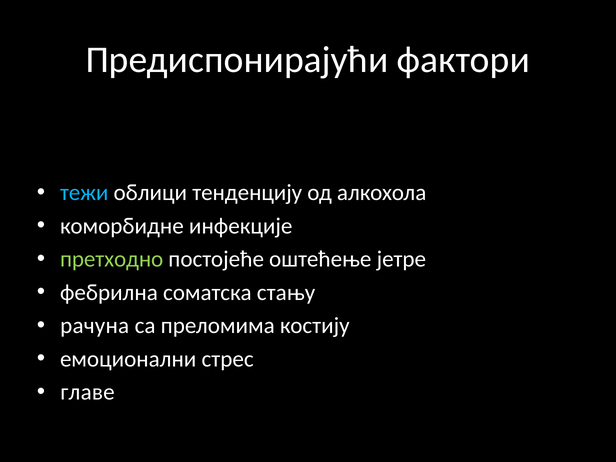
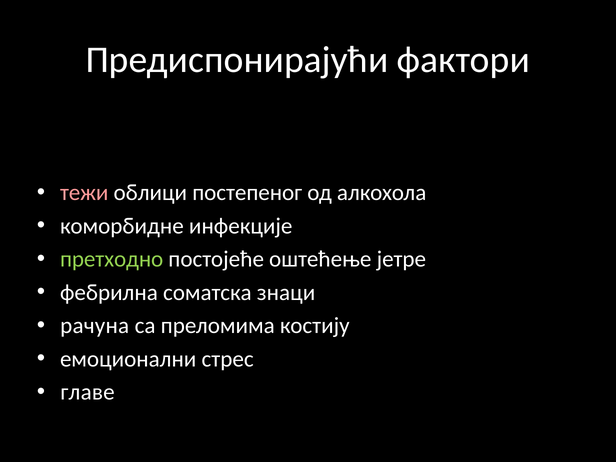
тежи colour: light blue -> pink
тенденцију: тенденцију -> постепеног
стању: стању -> знаци
